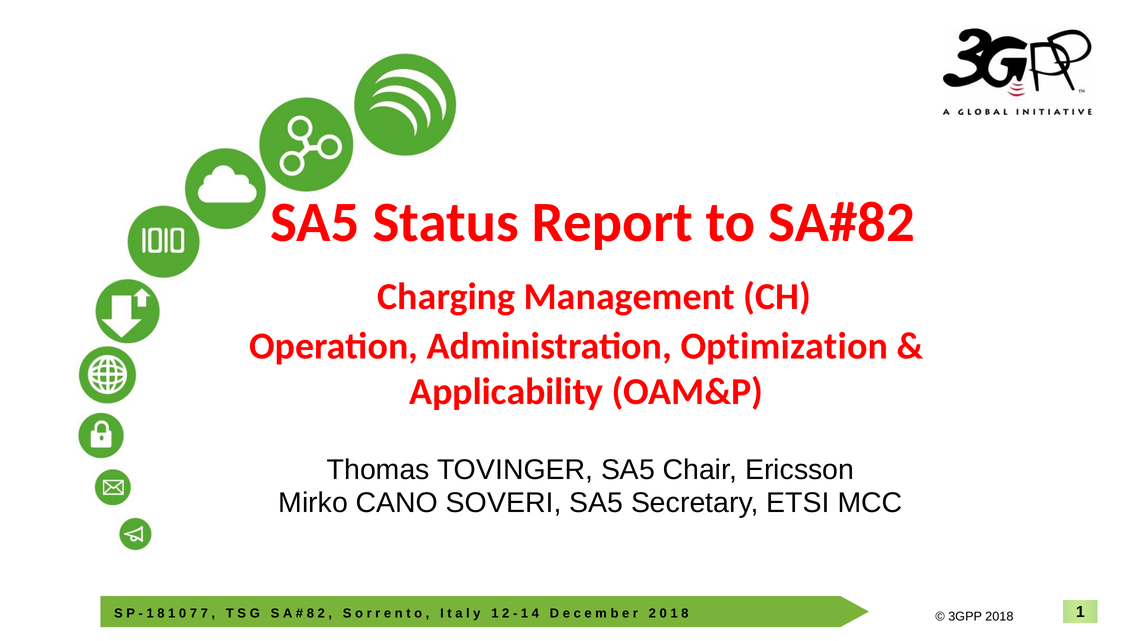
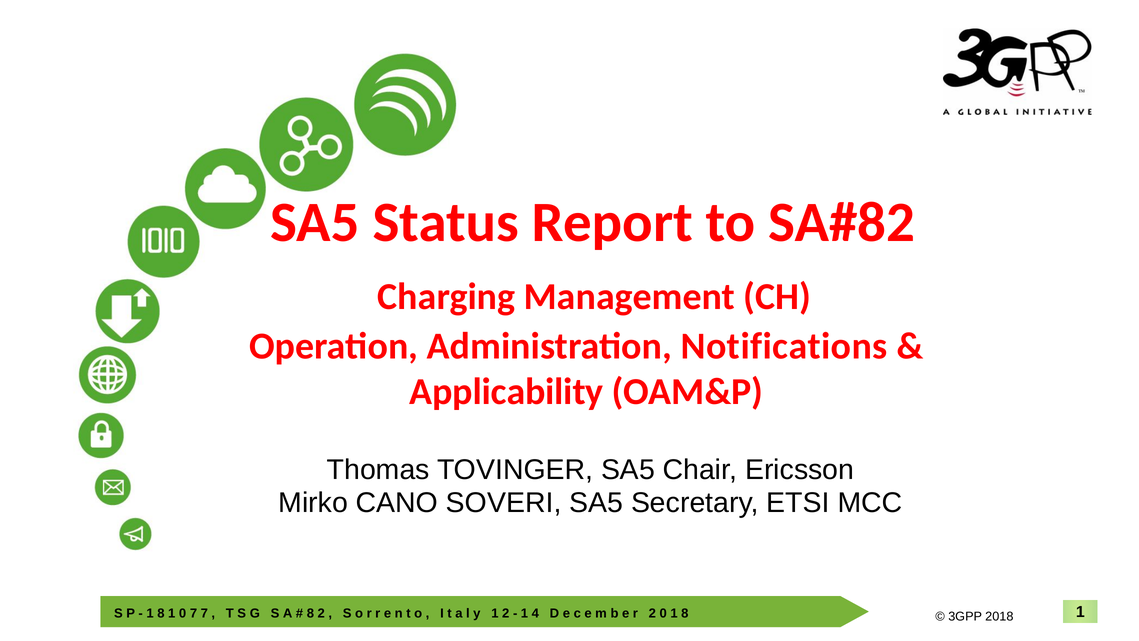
Optimization: Optimization -> Notifications
